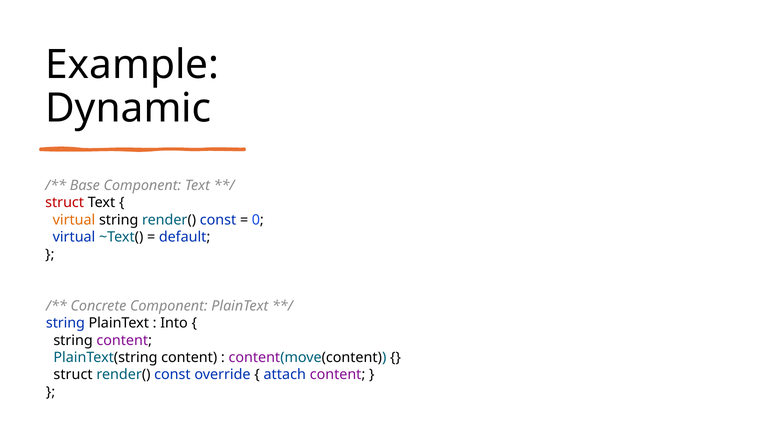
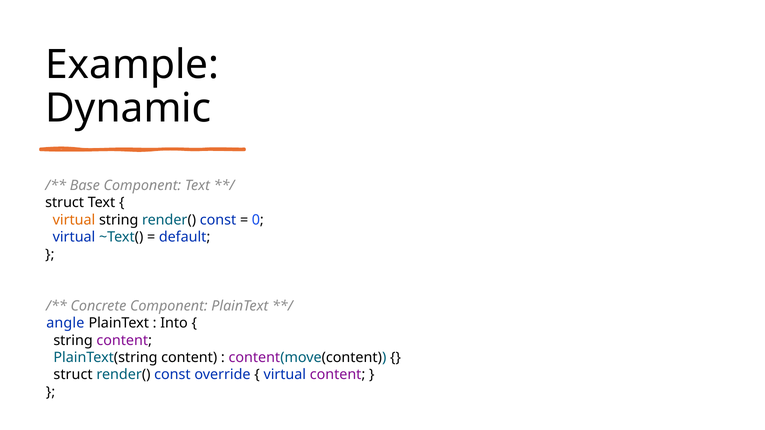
struct at (65, 203) colour: red -> black
string at (65, 323): string -> angle
attach at (285, 375): attach -> virtual
